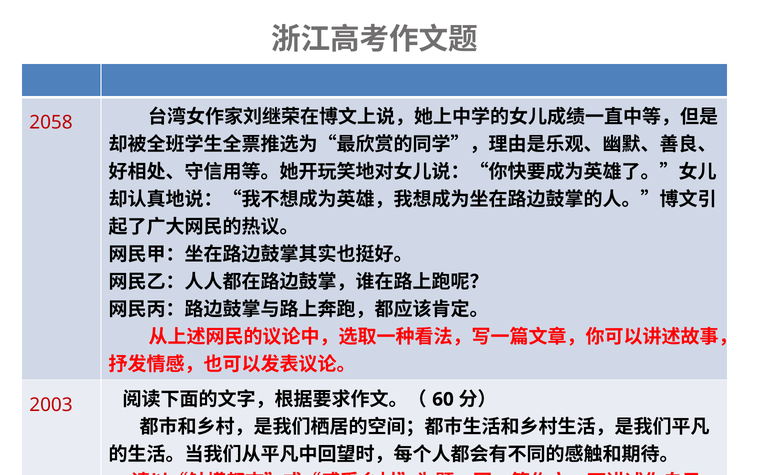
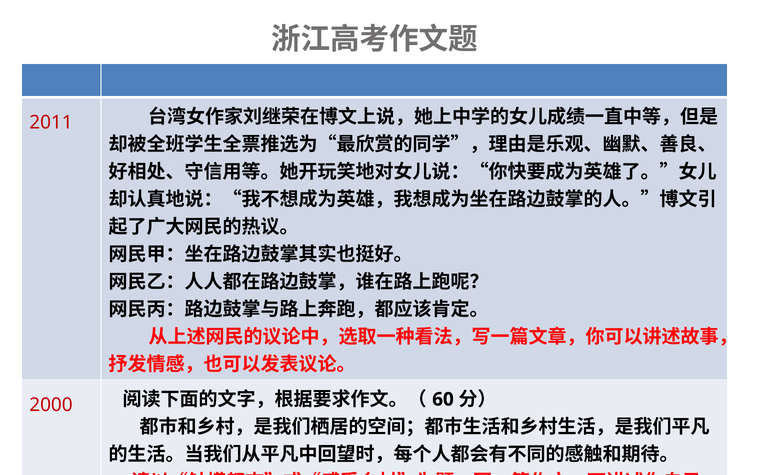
2058: 2058 -> 2011
2003: 2003 -> 2000
